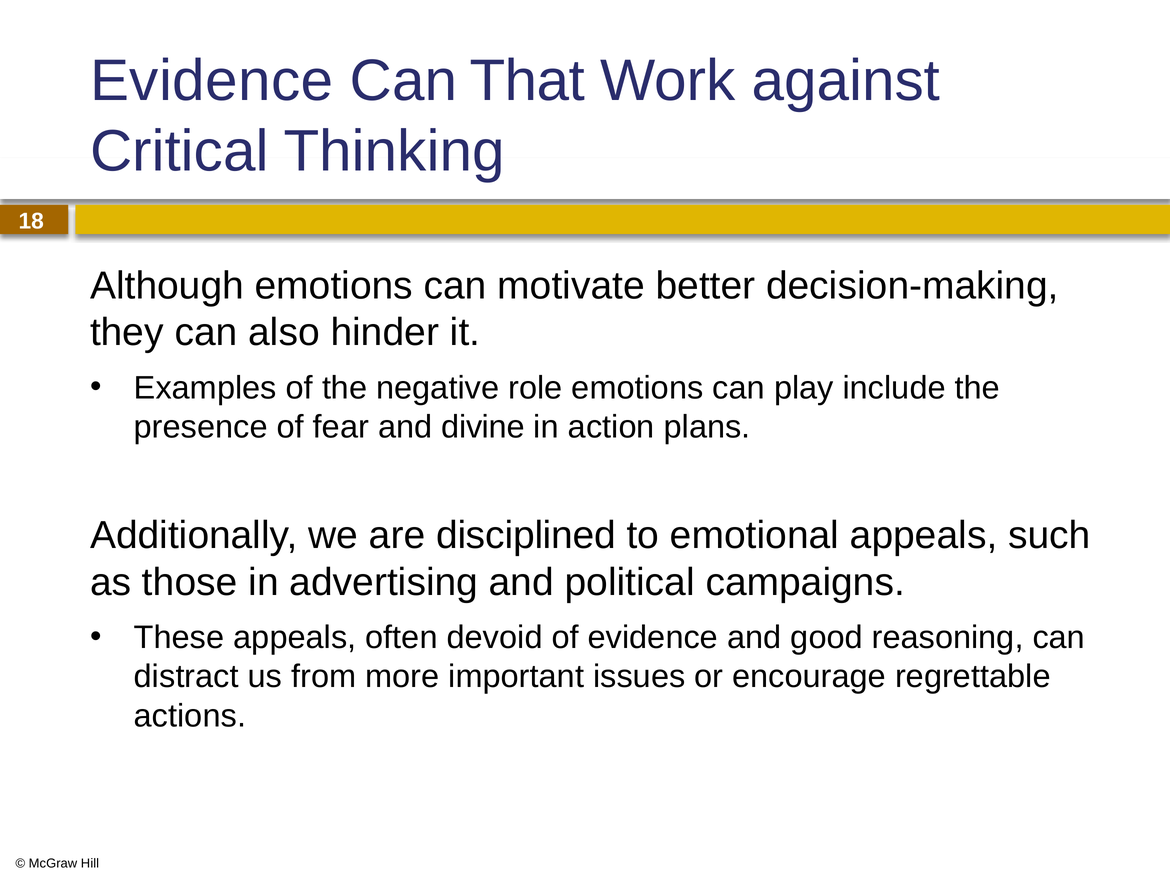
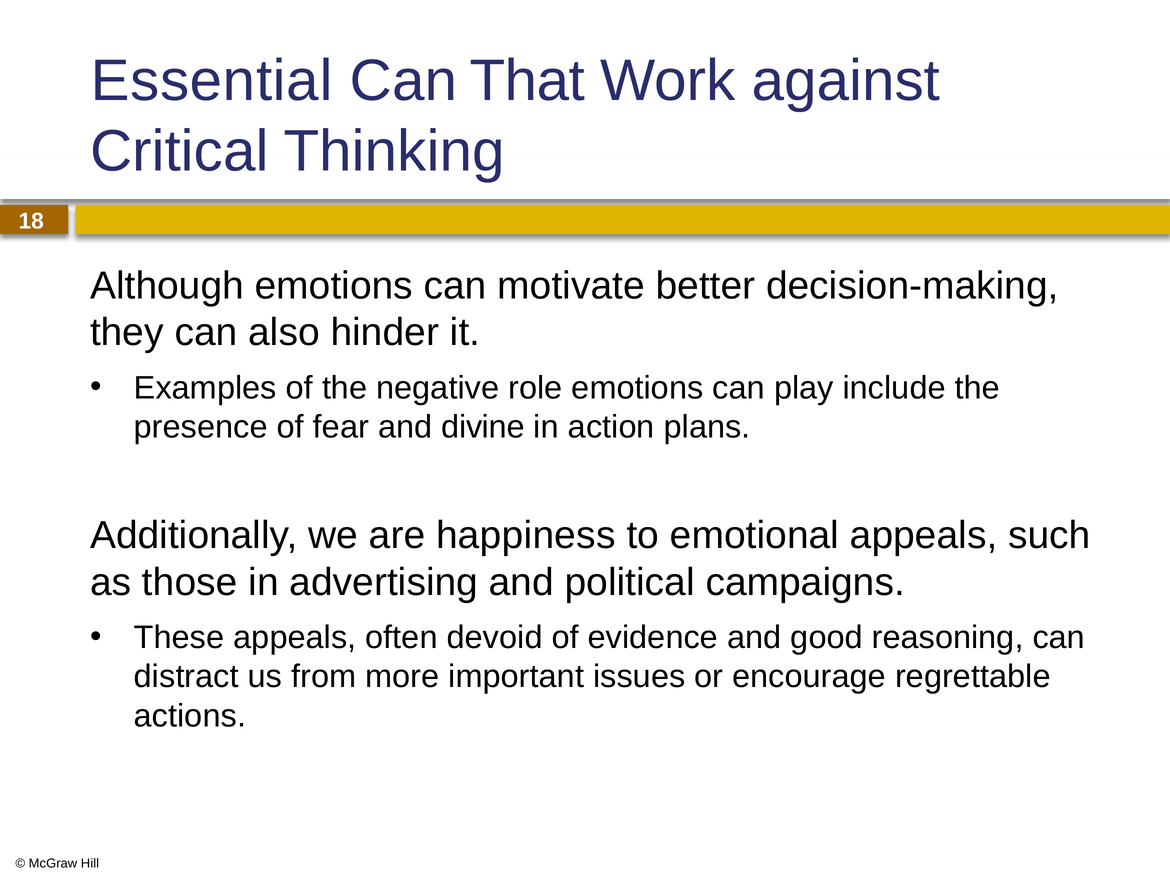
Evidence at (212, 81): Evidence -> Essential
disciplined: disciplined -> happiness
